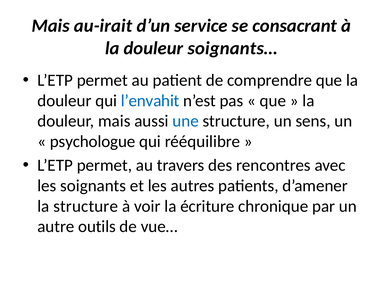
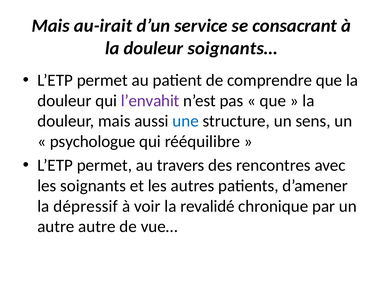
l’envahit colour: blue -> purple
la structure: structure -> dépressif
écriture: écriture -> revalidé
autre outils: outils -> autre
